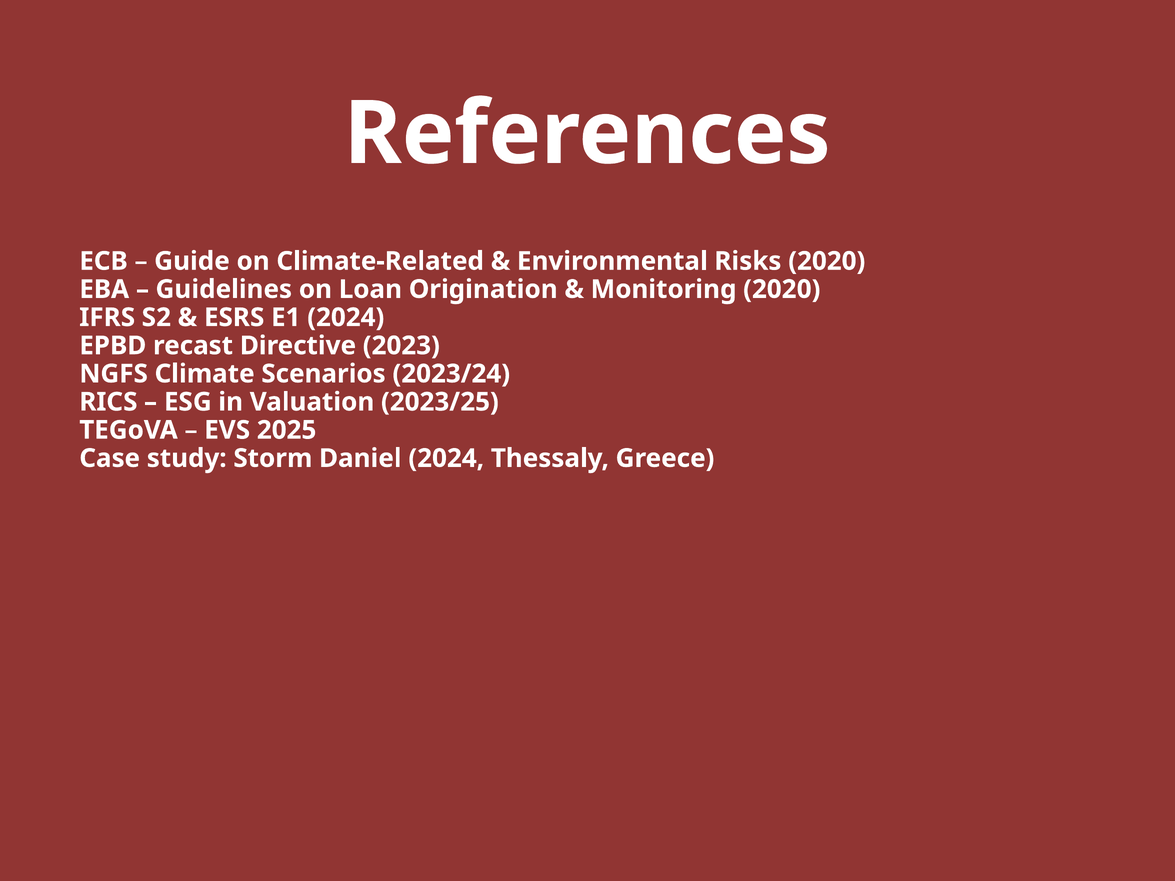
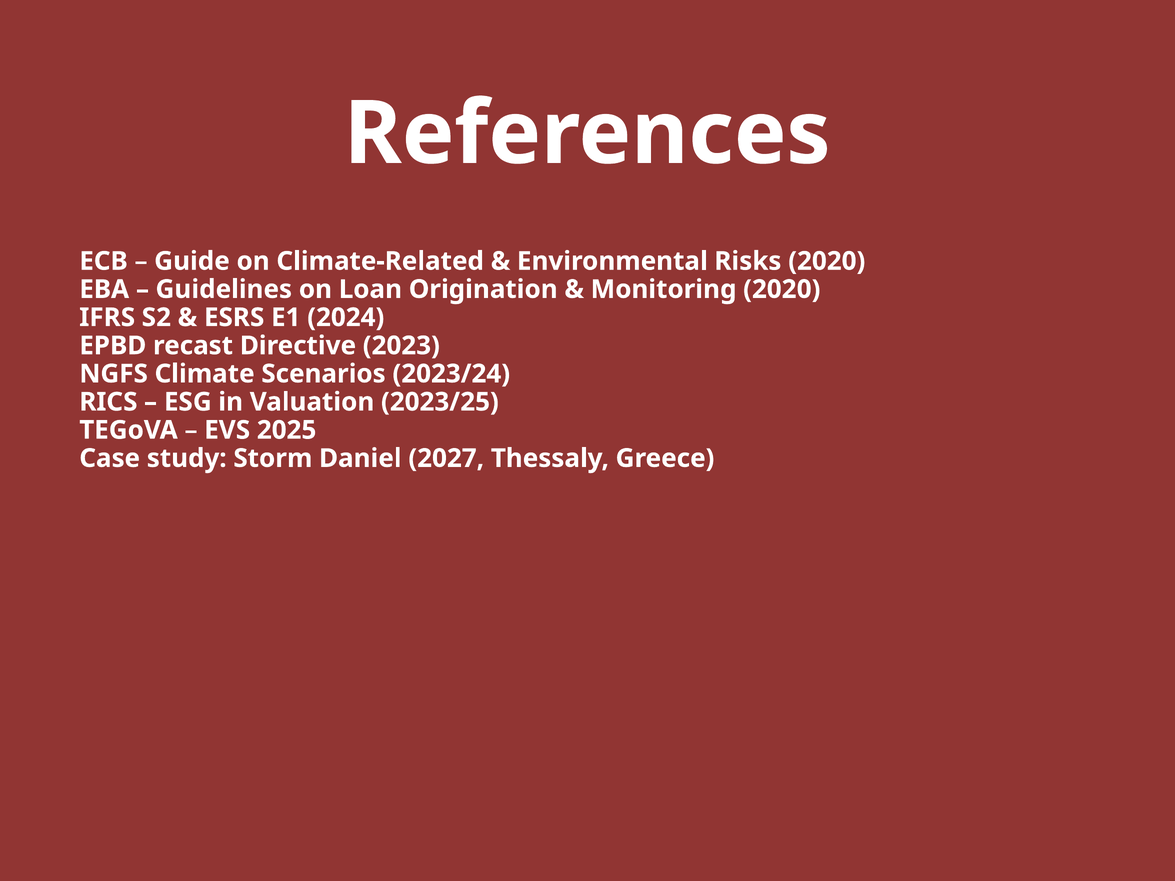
Daniel 2024: 2024 -> 2027
